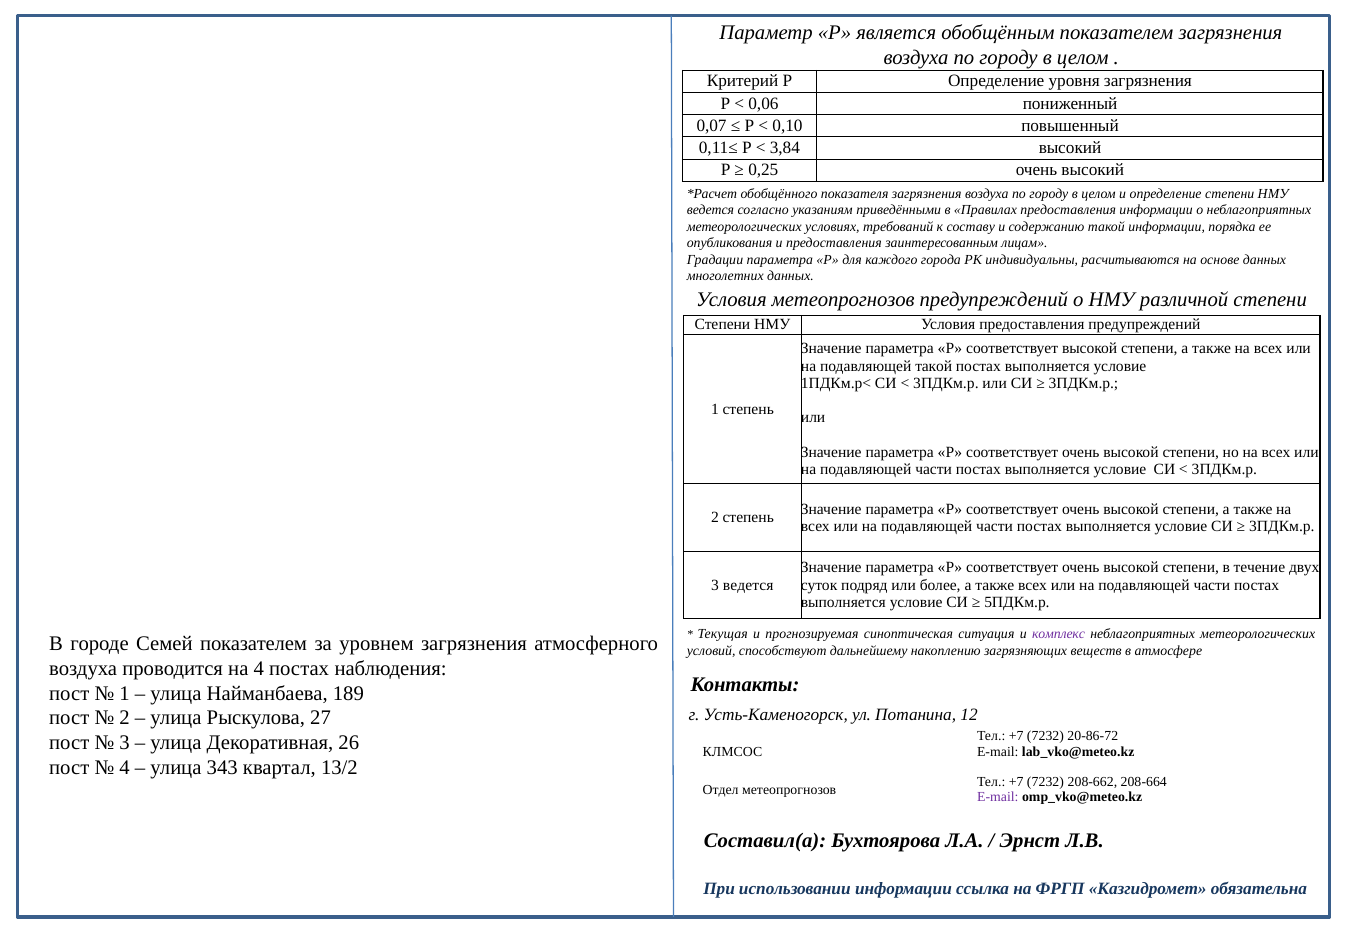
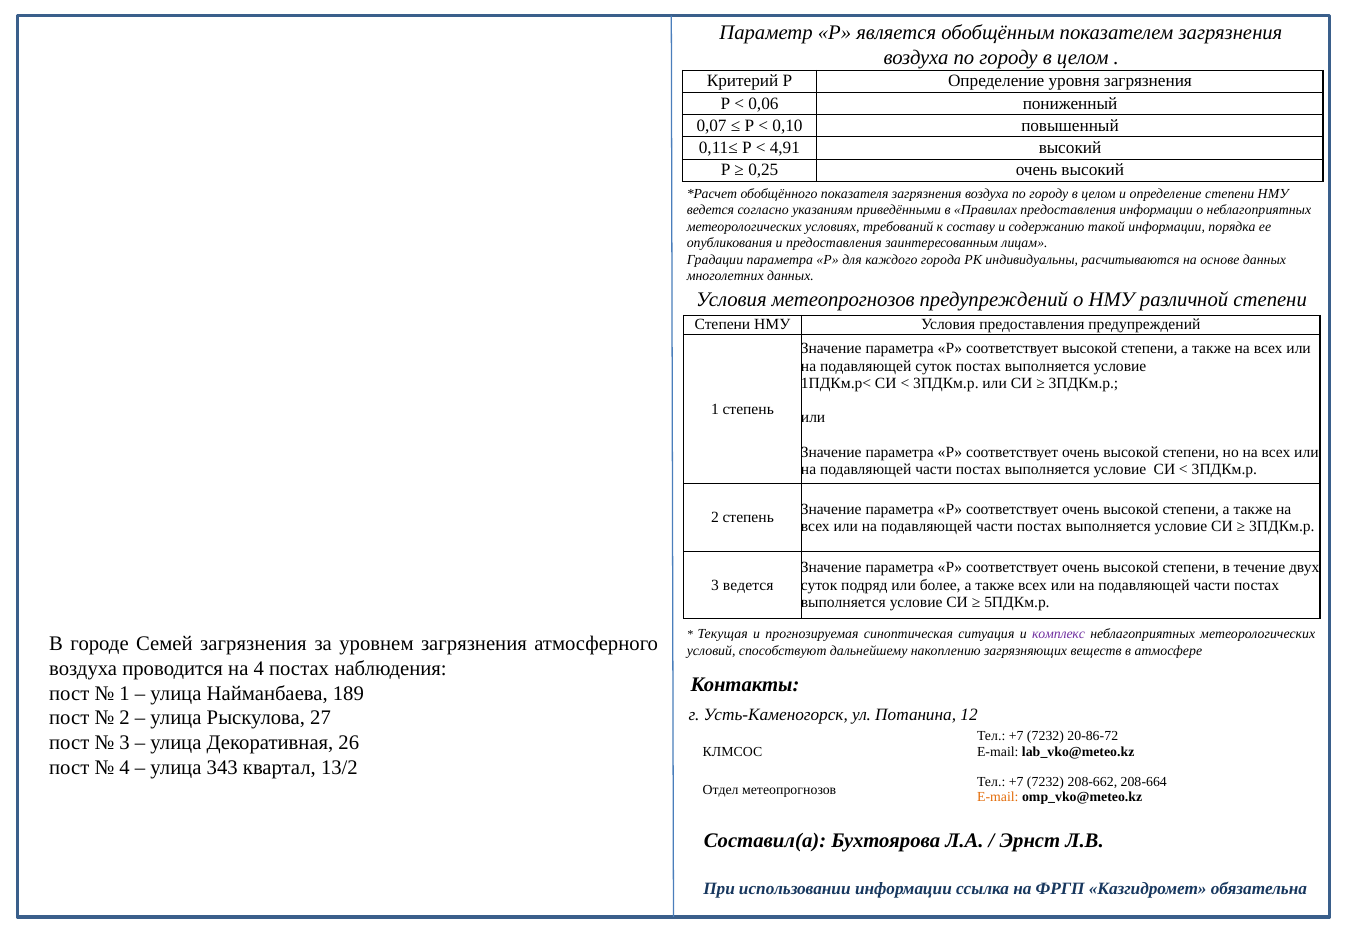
3,84: 3,84 -> 4,91
подавляющей такой: такой -> суток
Семей показателем: показателем -> загрязнения
E-mail at (998, 797) colour: purple -> orange
